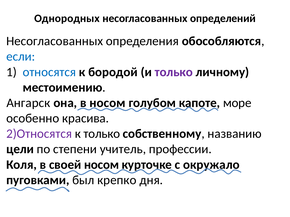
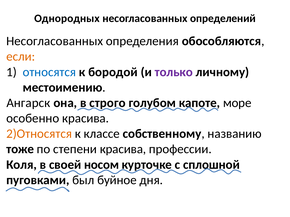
если colour: blue -> orange
в носом: носом -> строго
2)Относятся colour: purple -> orange
к только: только -> классе
цели: цели -> тоже
степени учитель: учитель -> красива
окружало: окружало -> сплошной
крепко: крепко -> буйное
